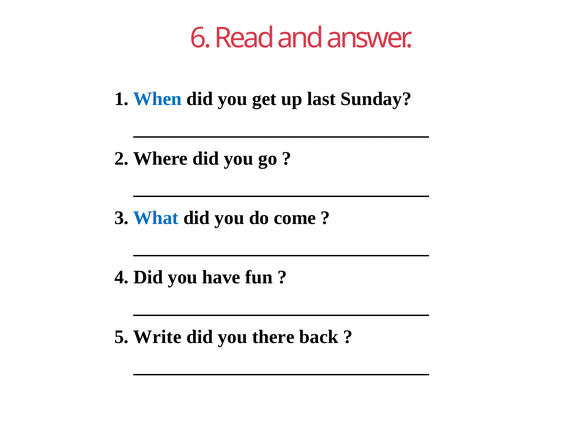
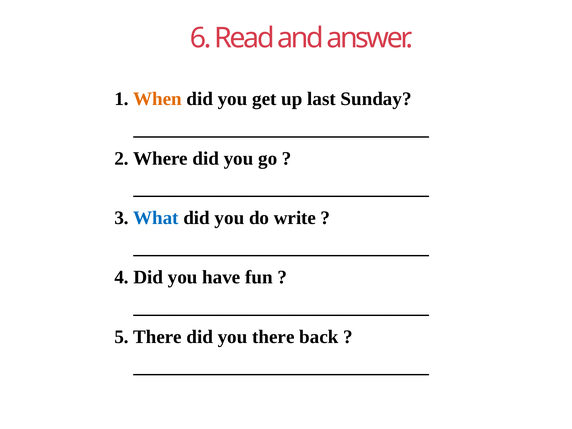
When colour: blue -> orange
come: come -> write
5 Write: Write -> There
